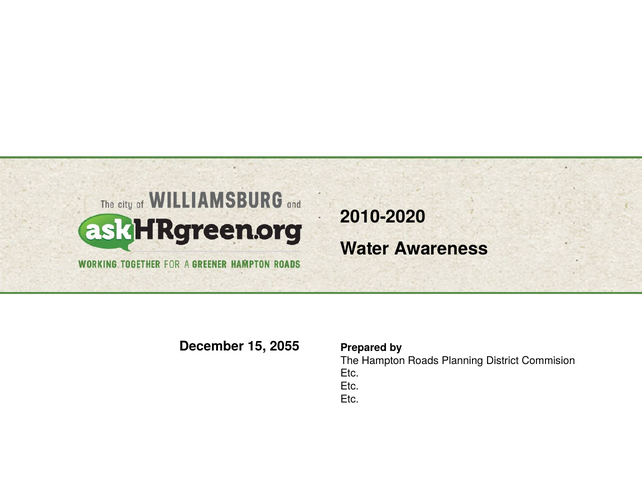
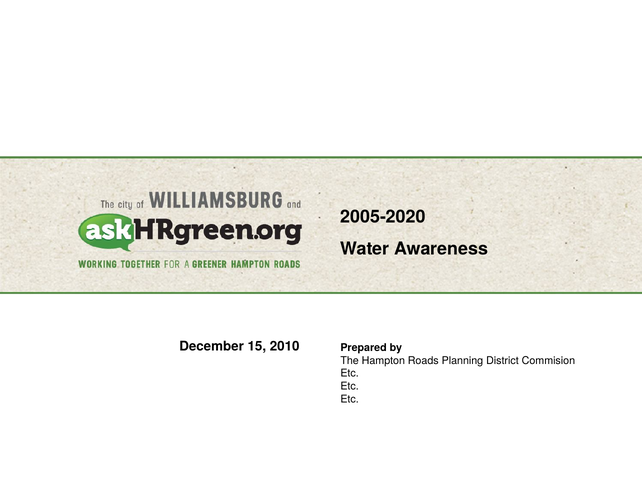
2010-2020: 2010-2020 -> 2005-2020
2055: 2055 -> 2010
